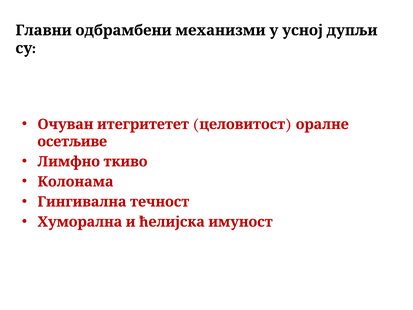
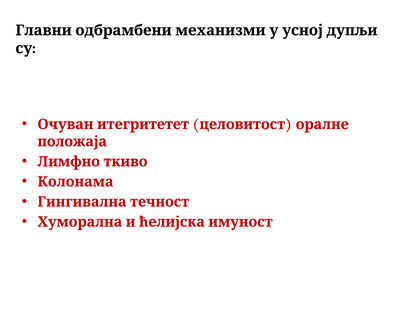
осетљиве: осетљиве -> положаја
